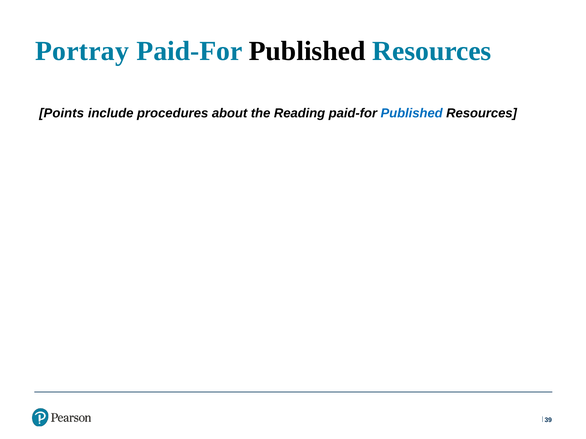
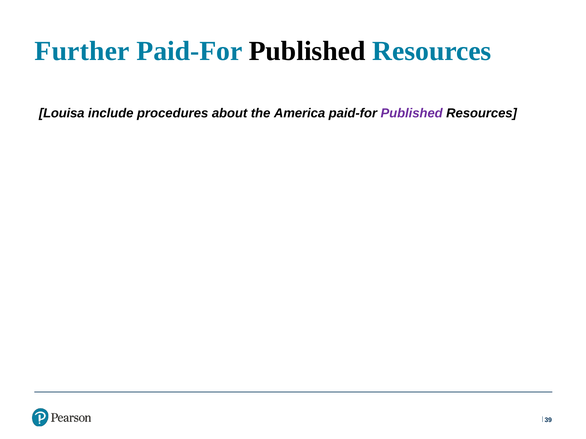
Portray: Portray -> Further
Points: Points -> Louisa
Reading: Reading -> America
Published at (412, 113) colour: blue -> purple
